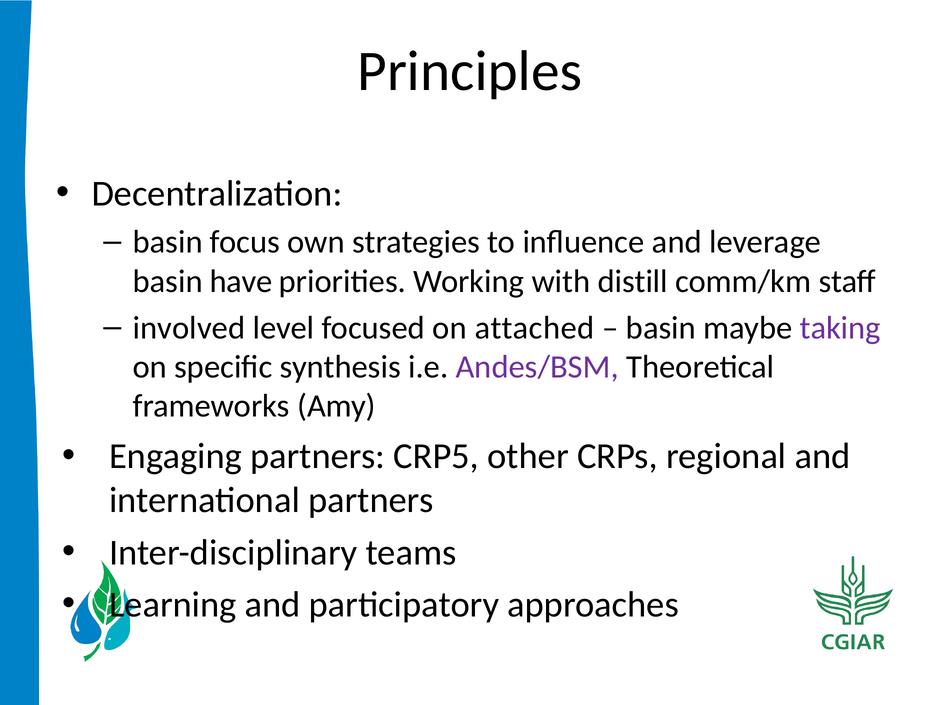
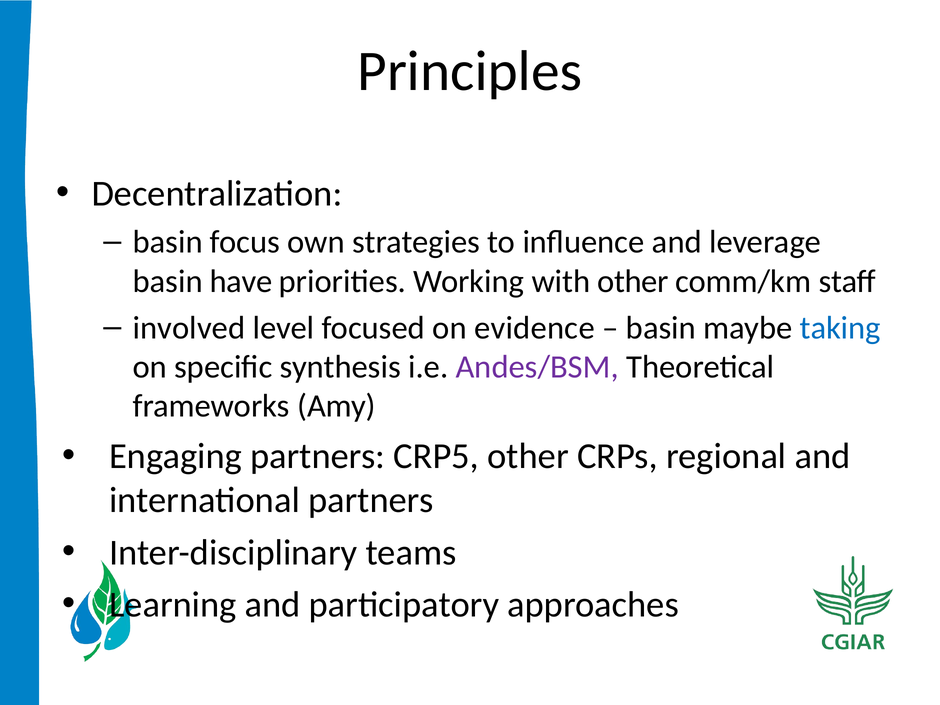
with distill: distill -> other
attached: attached -> evidence
taking colour: purple -> blue
